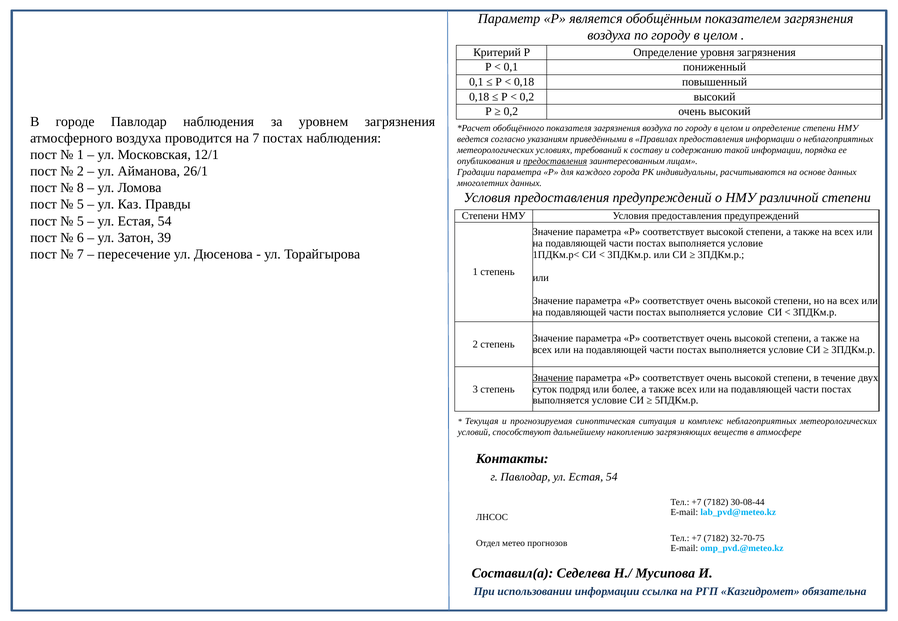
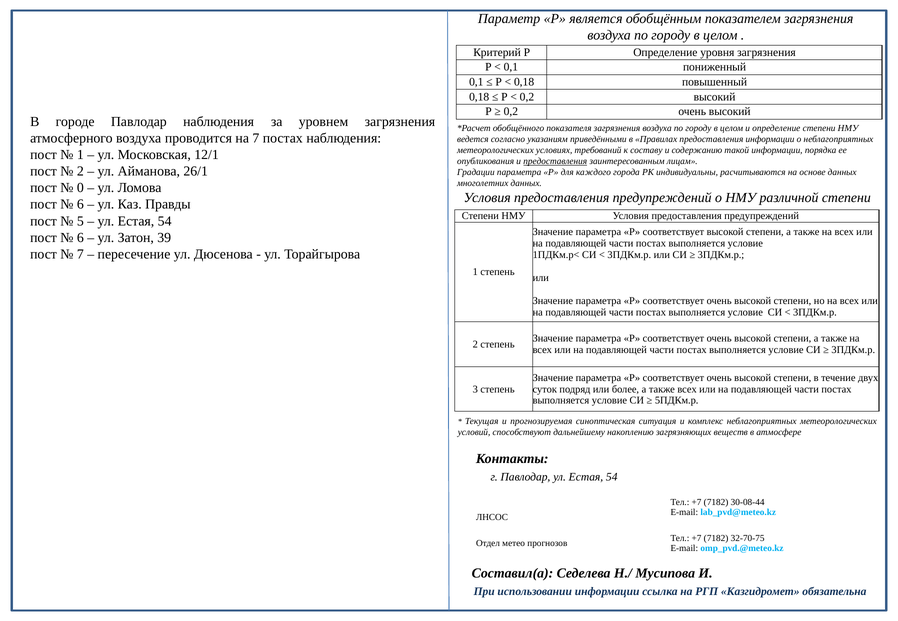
8: 8 -> 0
5 at (80, 205): 5 -> 6
Значение at (553, 378) underline: present -> none
